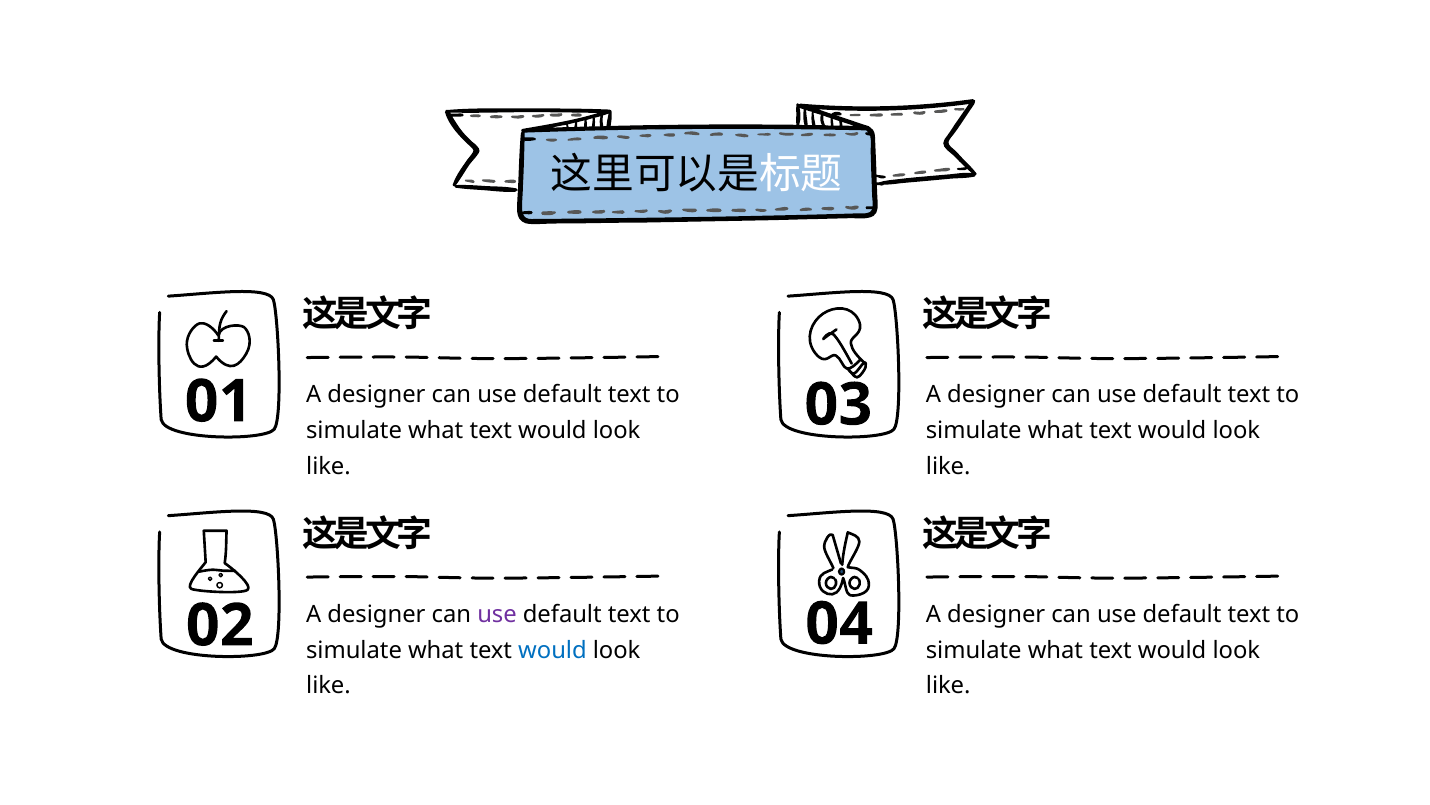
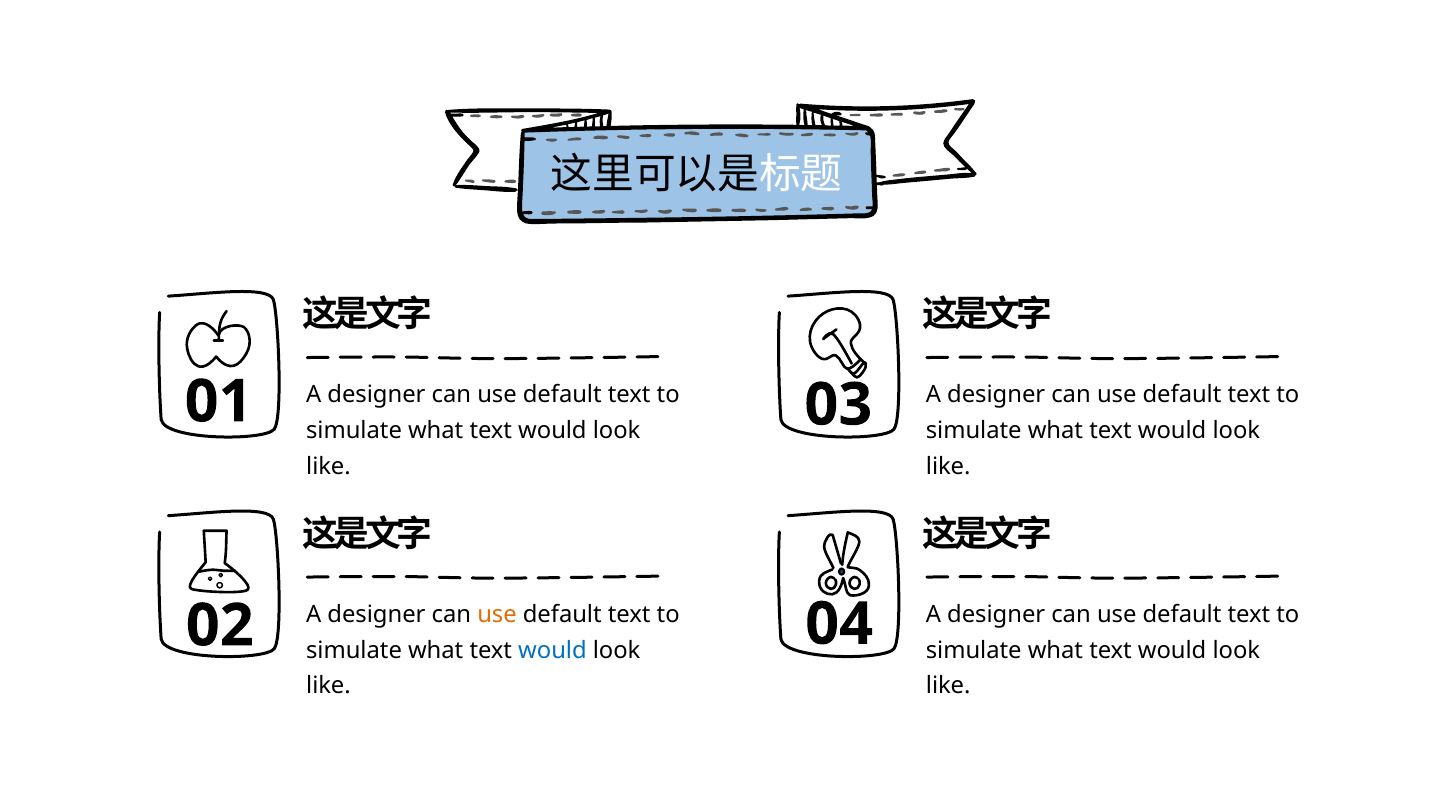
use at (497, 614) colour: purple -> orange
